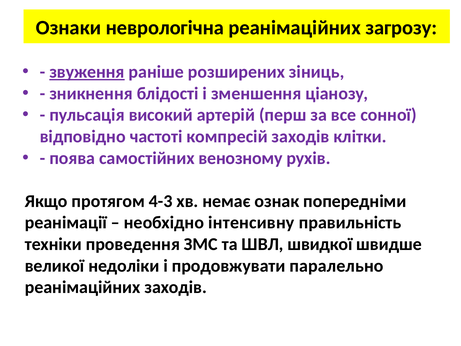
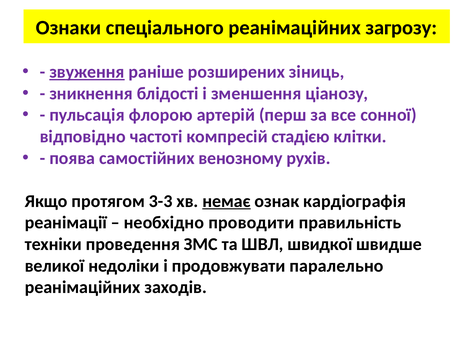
неврологічна: неврологічна -> спеціального
високий: високий -> флорою
компресій заходів: заходів -> стадією
4-3: 4-3 -> 3-3
немає underline: none -> present
попередніми: попередніми -> кардіографія
інтенсивну: інтенсивну -> проводити
